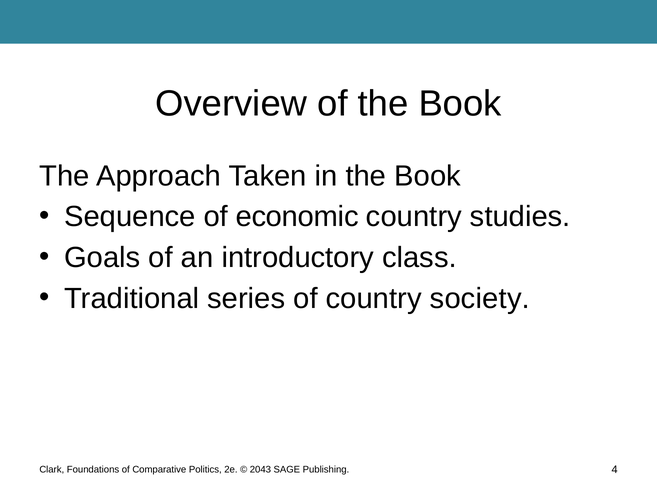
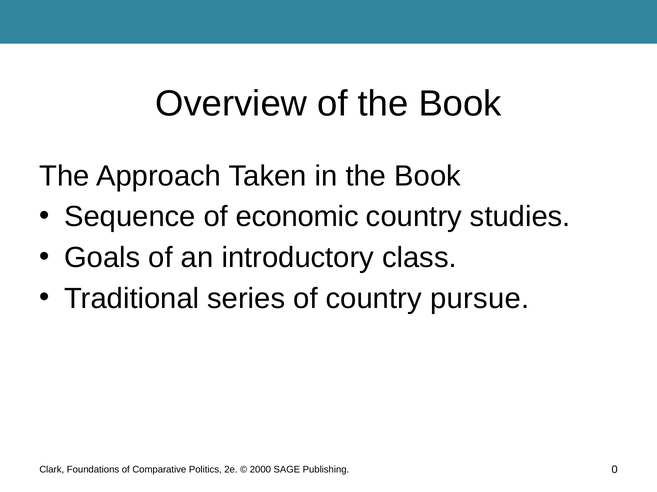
society: society -> pursue
2043: 2043 -> 2000
4: 4 -> 0
